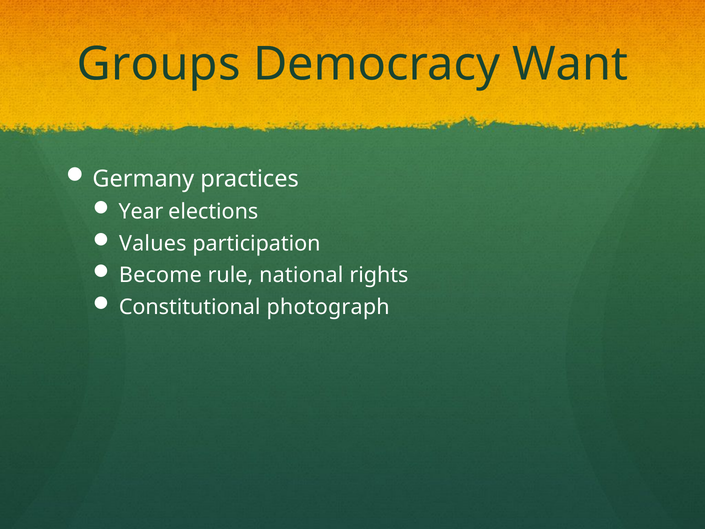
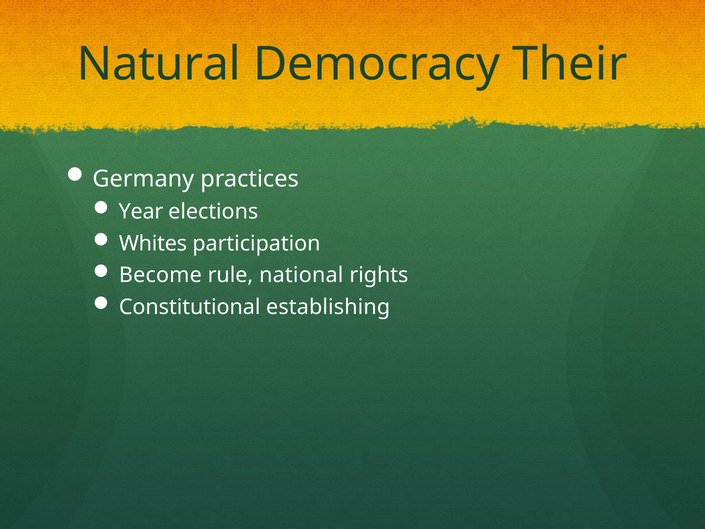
Groups: Groups -> Natural
Want: Want -> Their
Values: Values -> Whites
photograph: photograph -> establishing
